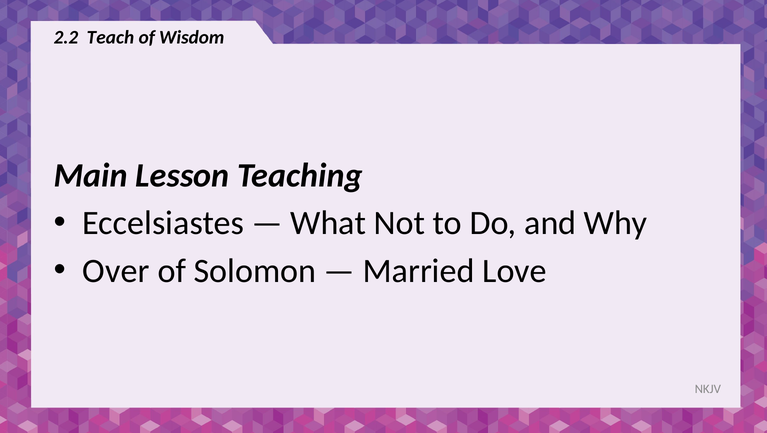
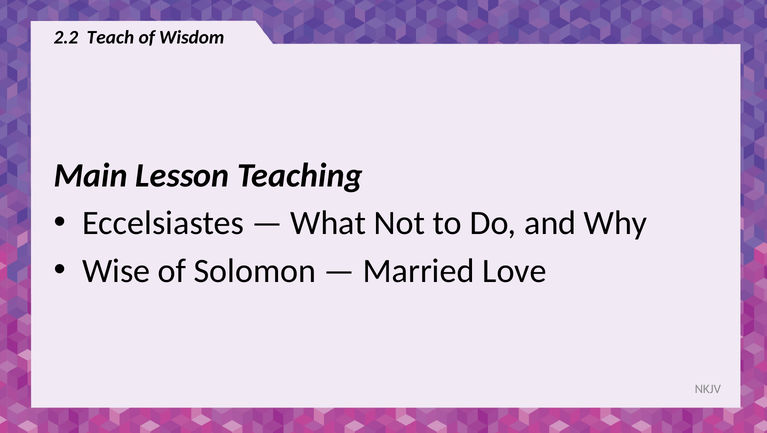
Over: Over -> Wise
